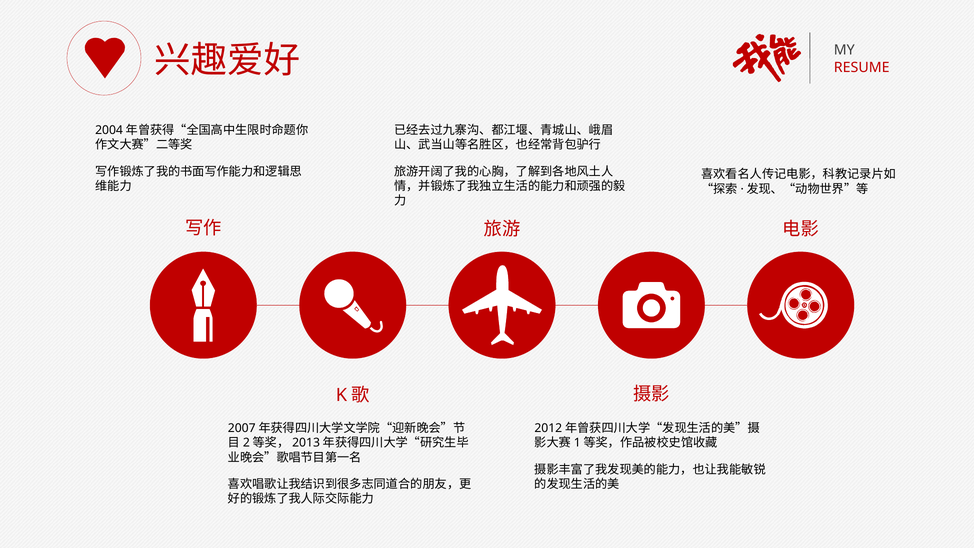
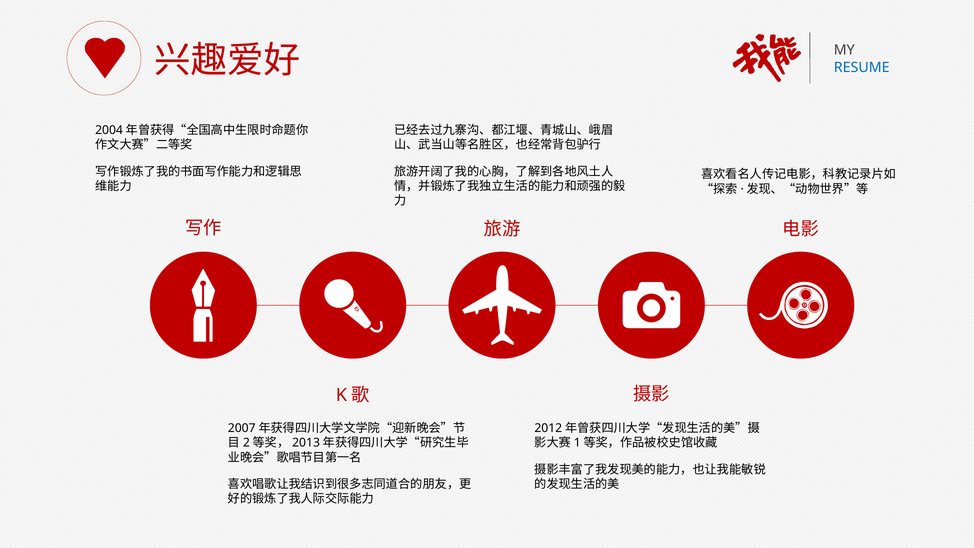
RESUME colour: red -> blue
